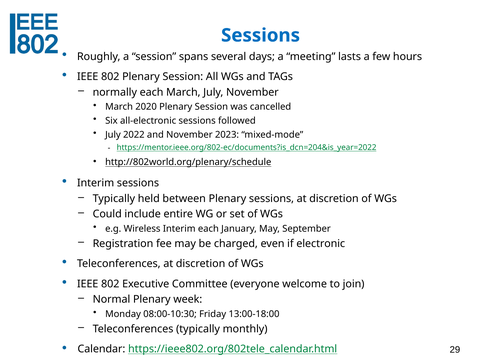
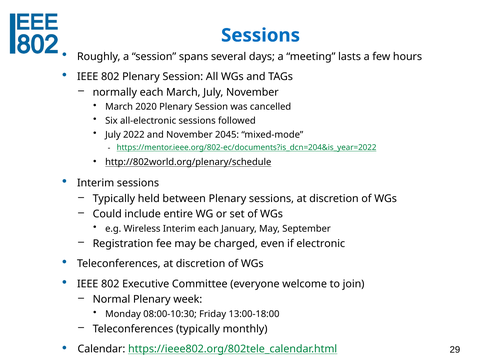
2023: 2023 -> 2045
